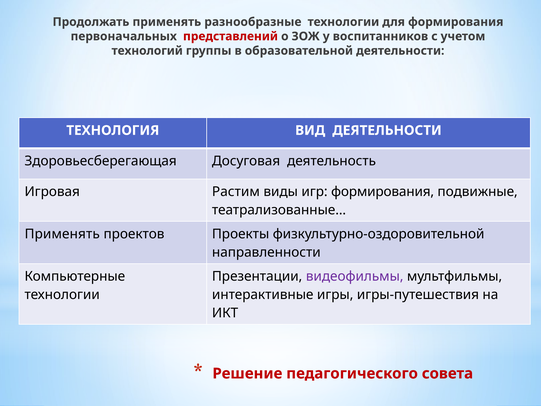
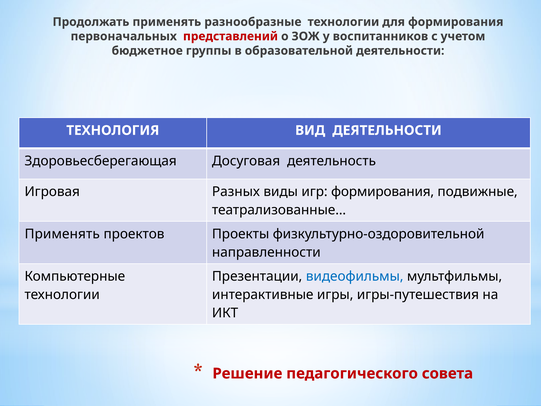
технологий: технологий -> бюджетное
Растим: Растим -> Разных
видеофильмы colour: purple -> blue
